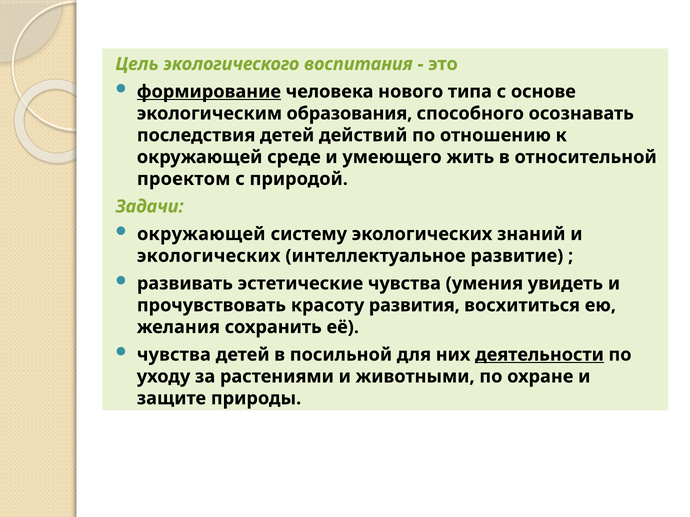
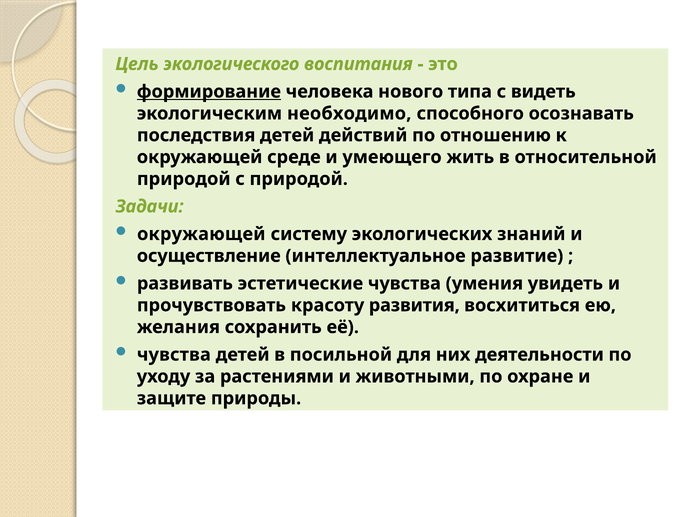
основе: основе -> видеть
образования: образования -> необходимо
проектом at (184, 179): проектом -> природой
экологических at (209, 256): экологических -> осуществление
деятельности underline: present -> none
